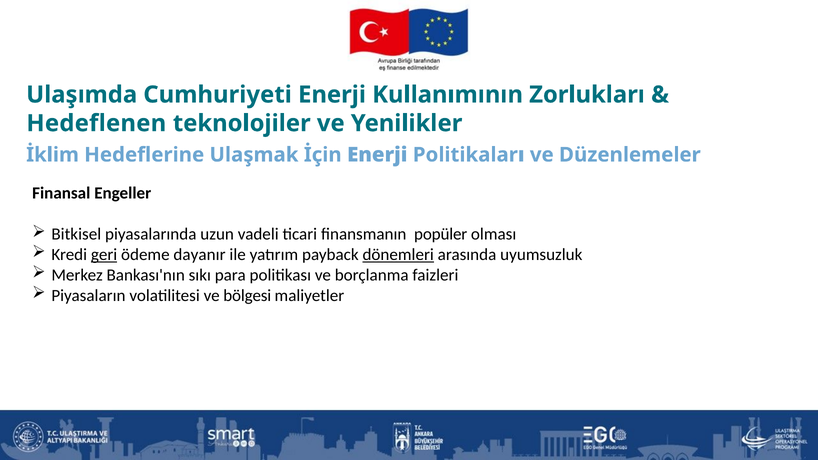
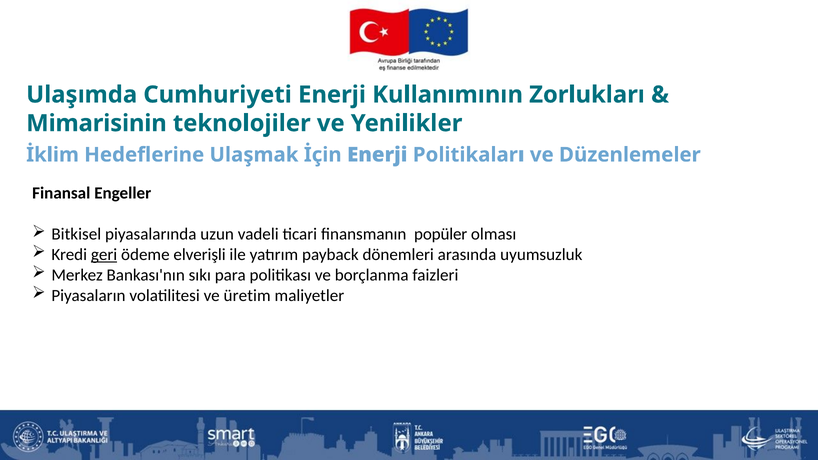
Hedeflenen: Hedeflenen -> Mimarisinin
dayanır: dayanır -> elverişli
dönemleri underline: present -> none
bölgesi: bölgesi -> üretim
